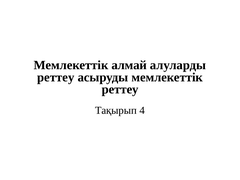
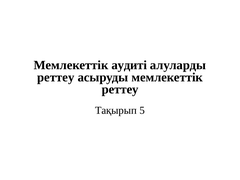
алмай: алмай -> аудиті
4: 4 -> 5
